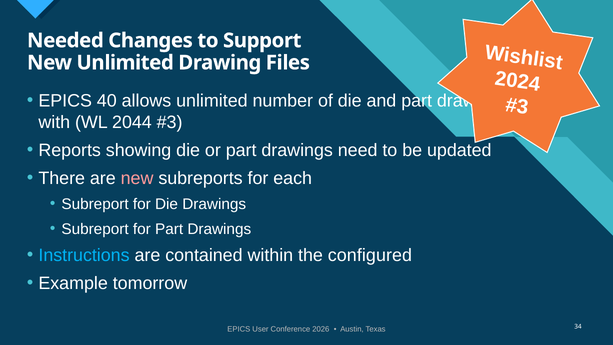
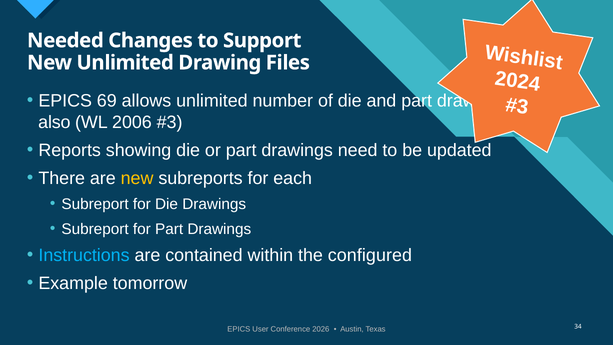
40: 40 -> 69
with: with -> also
2044: 2044 -> 2006
new at (137, 178) colour: pink -> yellow
